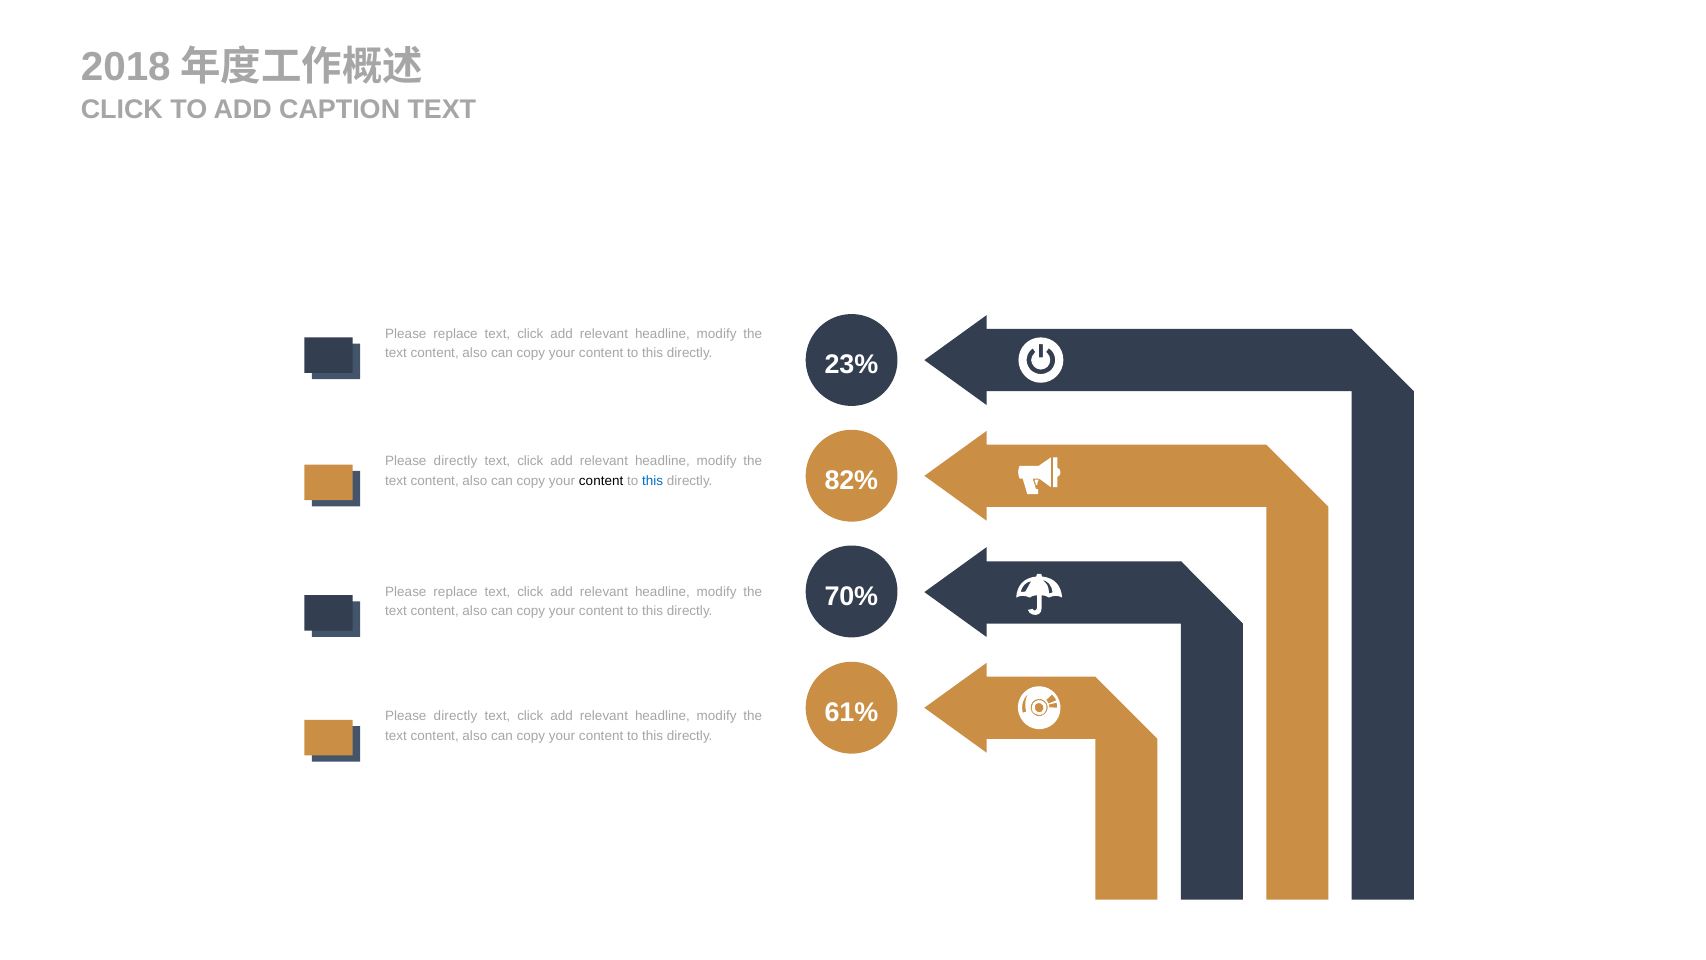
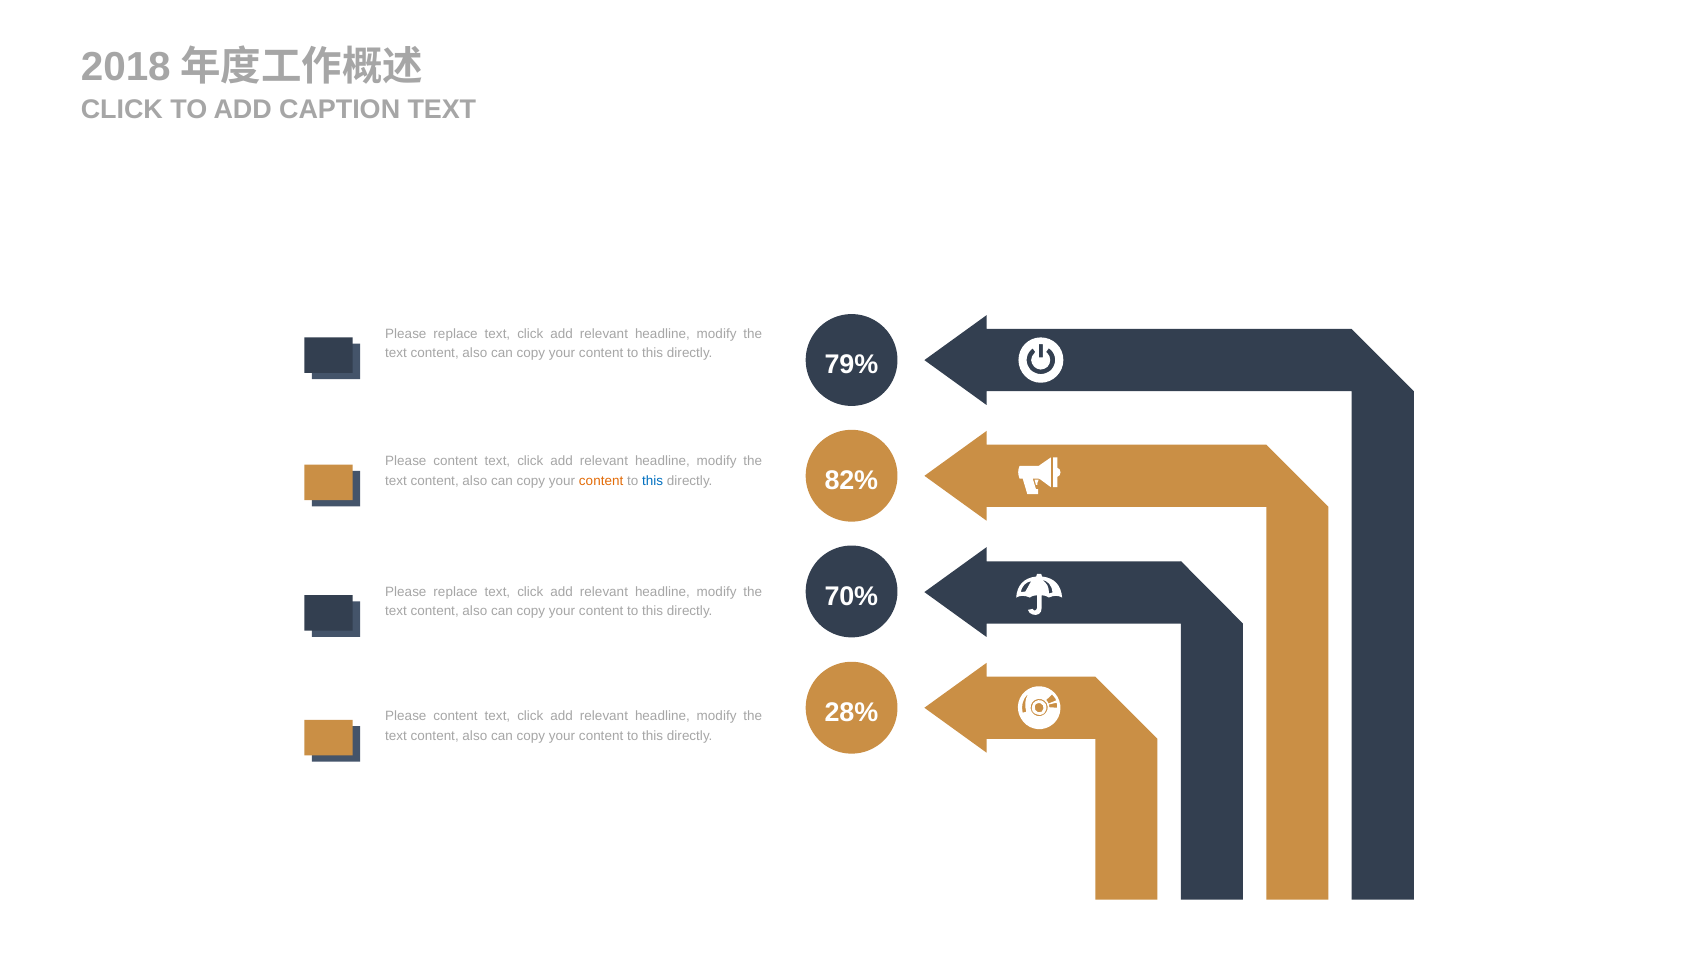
23%: 23% -> 79%
directly at (456, 461): directly -> content
content at (601, 480) colour: black -> orange
61%: 61% -> 28%
directly at (456, 716): directly -> content
